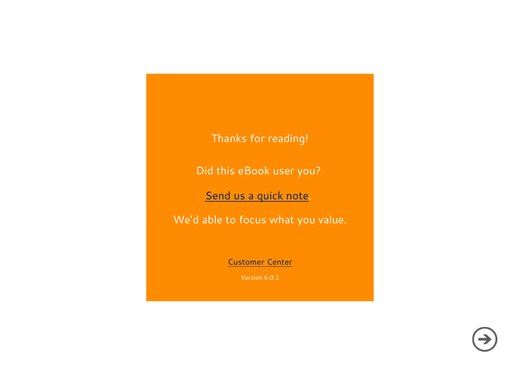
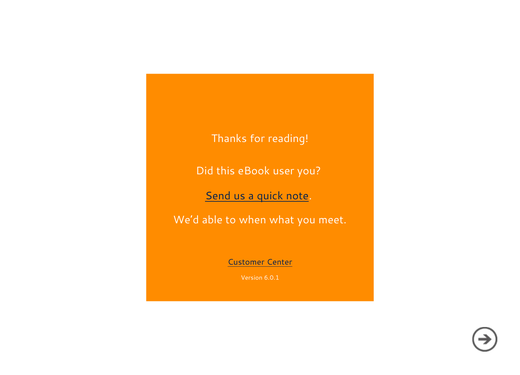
focus: focus -> when
value: value -> meet
